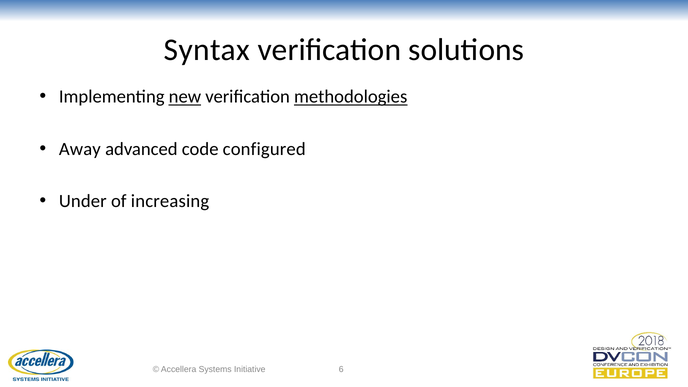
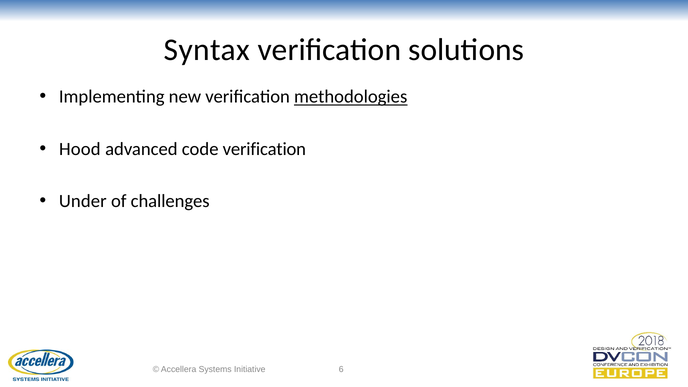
new underline: present -> none
Away: Away -> Hood
code configured: configured -> verification
increasing: increasing -> challenges
